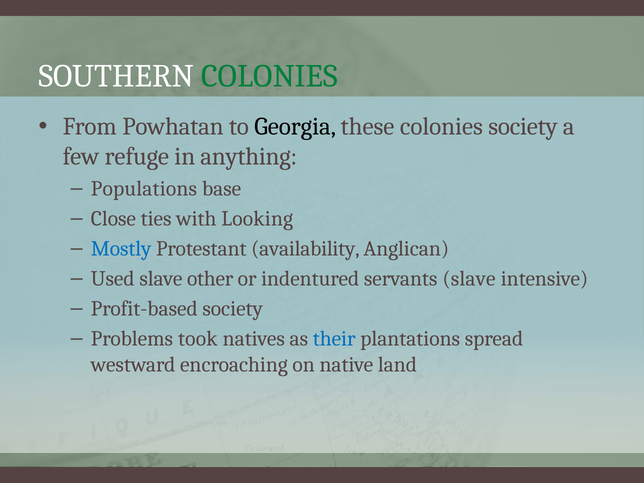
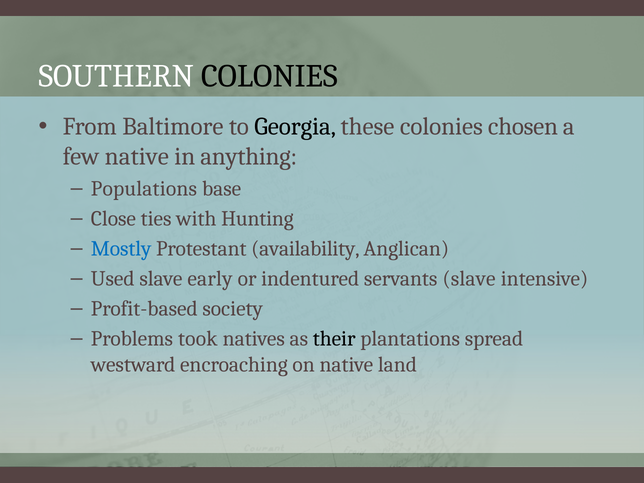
COLONIES at (269, 76) colour: green -> black
Powhatan: Powhatan -> Baltimore
colonies society: society -> chosen
few refuge: refuge -> native
Looking: Looking -> Hunting
other: other -> early
their colour: blue -> black
